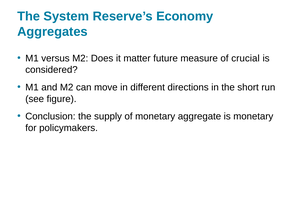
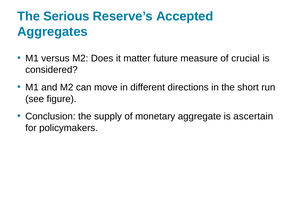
System: System -> Serious
Economy: Economy -> Accepted
is monetary: monetary -> ascertain
